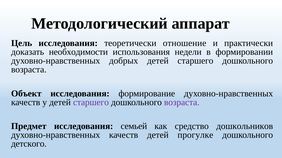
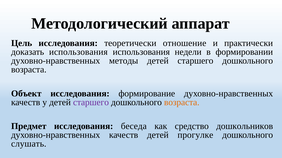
доказать необходимости: необходимости -> использования
добрых: добрых -> методы
возраста at (182, 103) colour: purple -> orange
семьей: семьей -> беседа
детского: детского -> слушать
